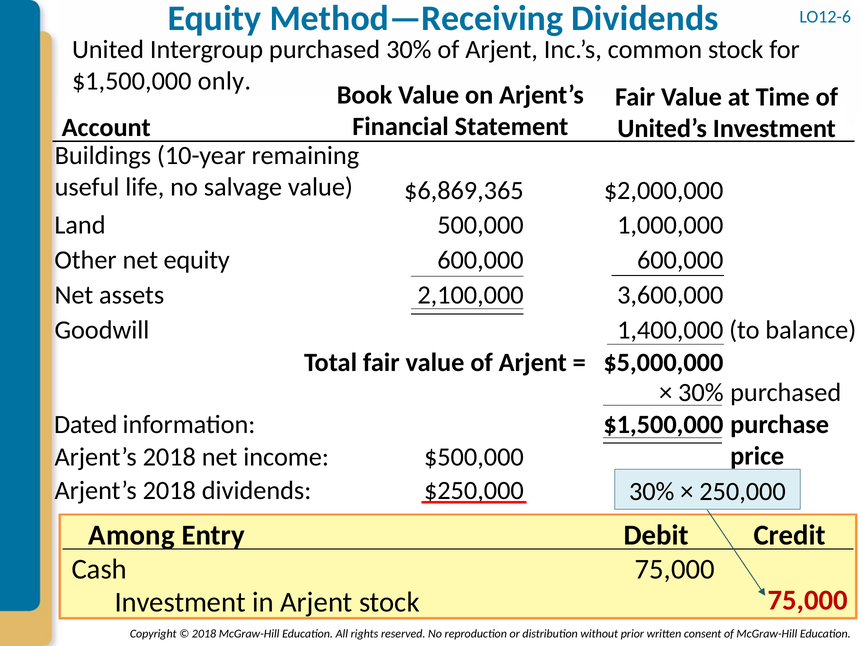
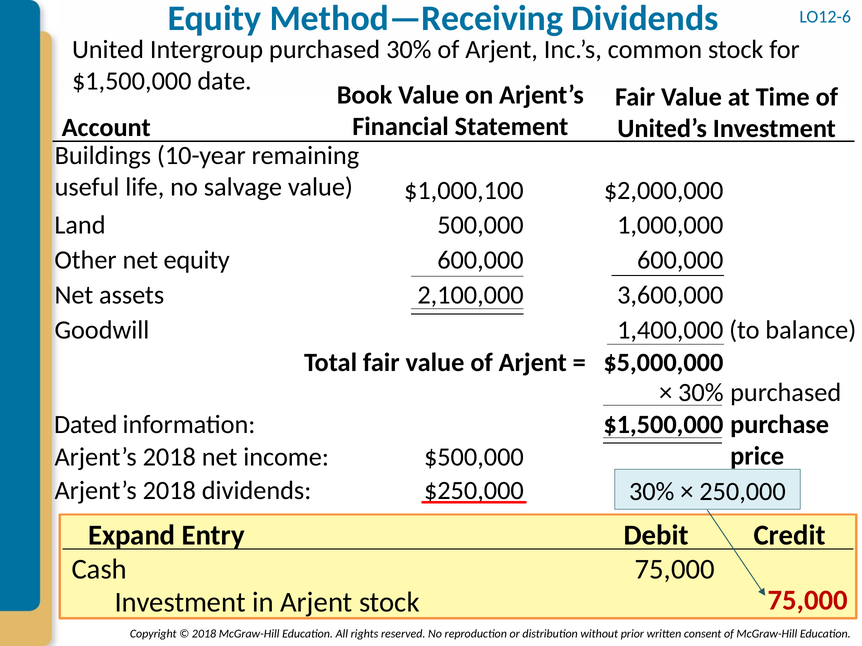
only: only -> date
$6,869,365: $6,869,365 -> $1,000,100
Among: Among -> Expand
